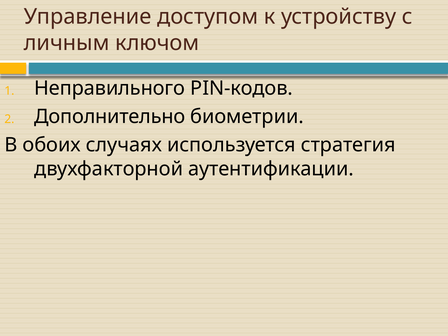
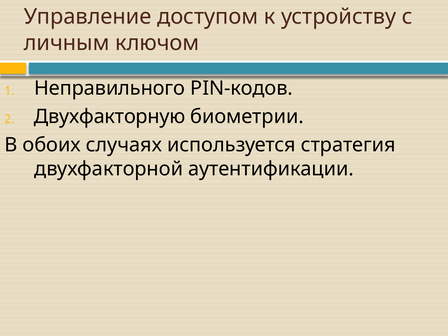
Дополнительно: Дополнительно -> Двухфакторную
